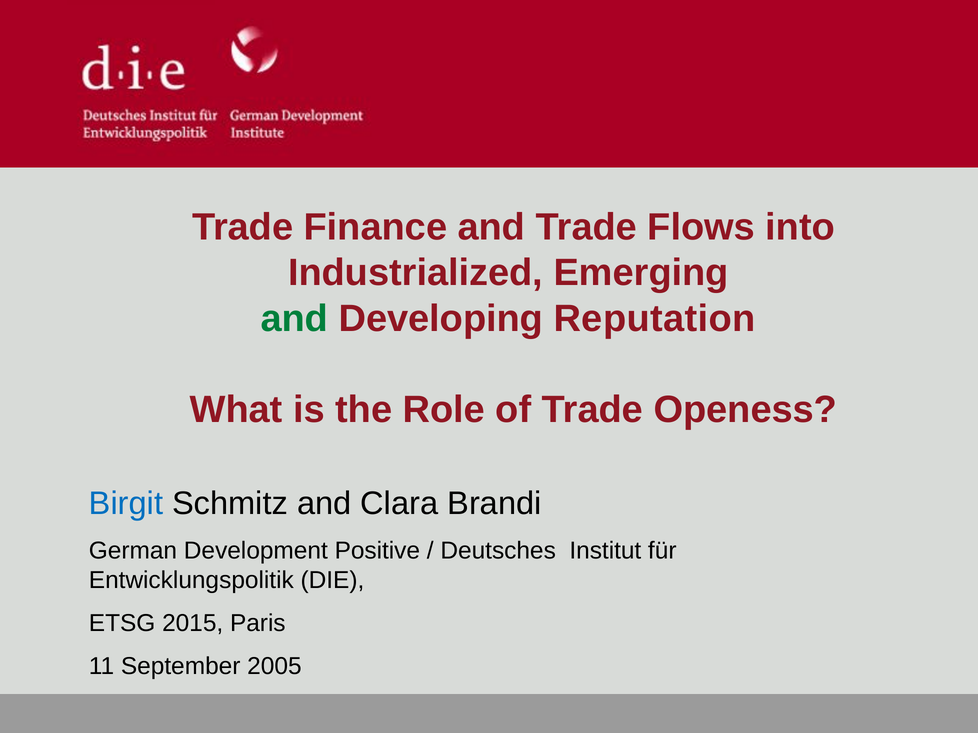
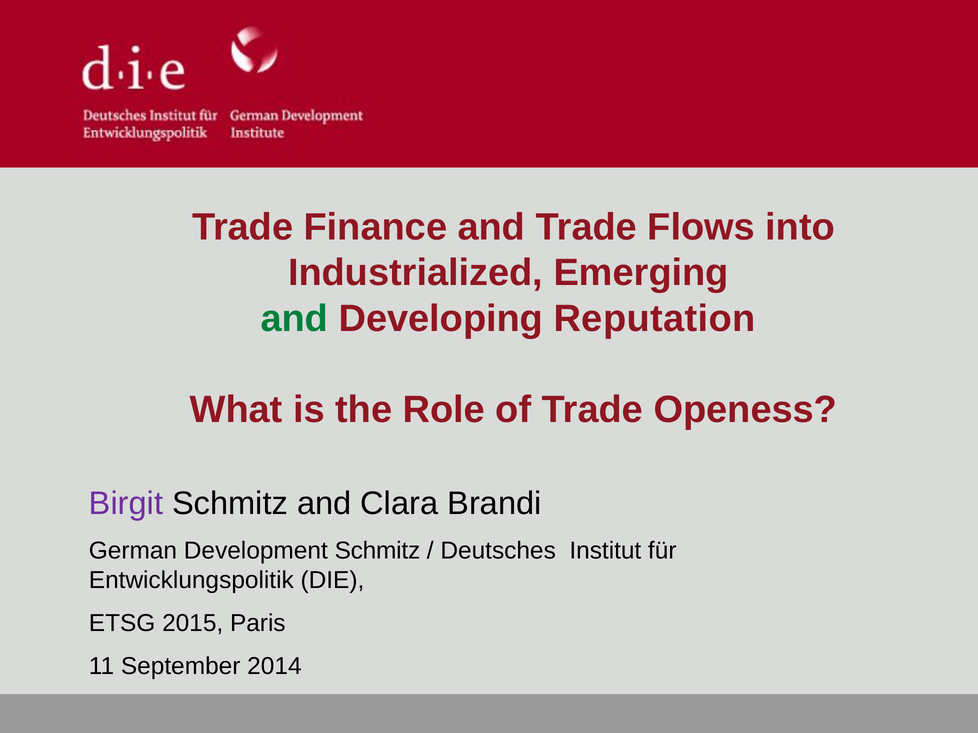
Birgit colour: blue -> purple
Development Positive: Positive -> Schmitz
2005: 2005 -> 2014
